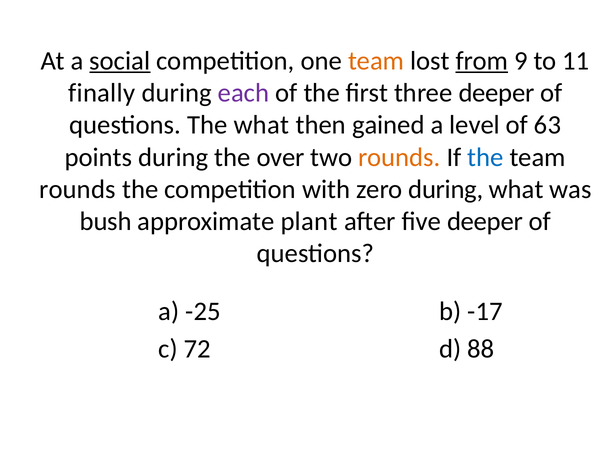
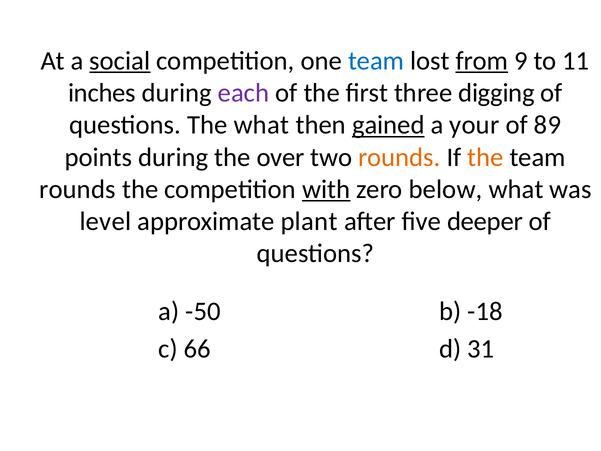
team at (376, 61) colour: orange -> blue
finally: finally -> inches
three deeper: deeper -> digging
gained underline: none -> present
level: level -> your
63: 63 -> 89
the at (486, 157) colour: blue -> orange
with underline: none -> present
zero during: during -> below
bush: bush -> level
-25: -25 -> -50
-17: -17 -> -18
72: 72 -> 66
88: 88 -> 31
